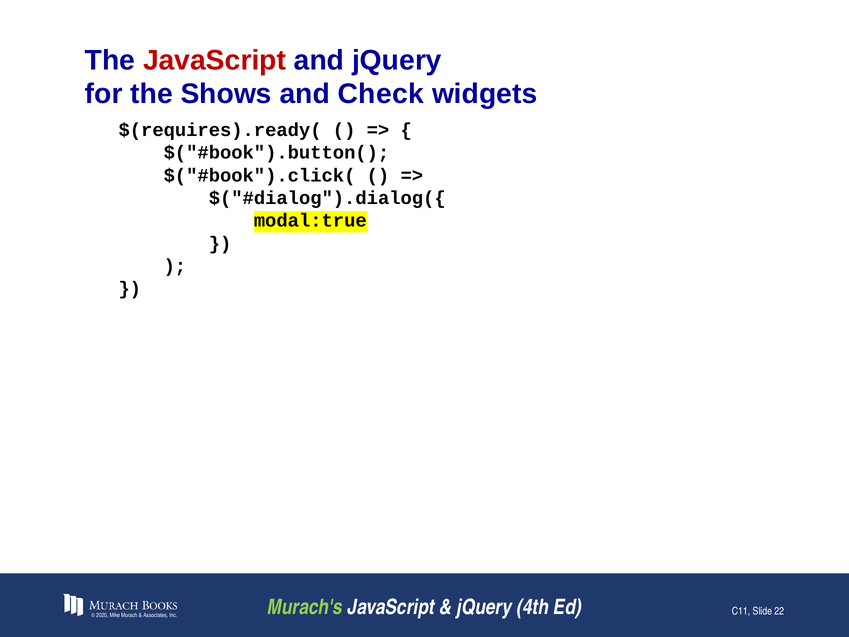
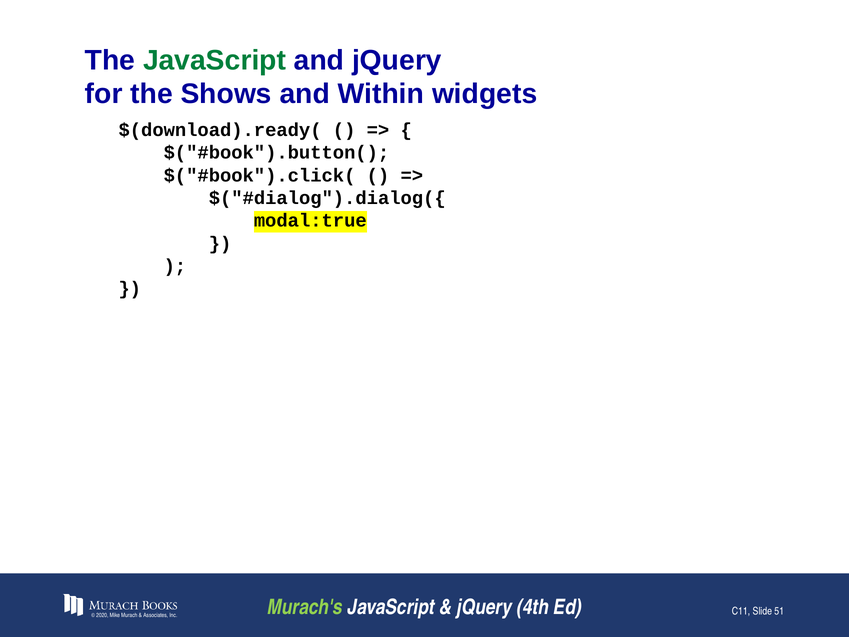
JavaScript at (215, 60) colour: red -> green
Check: Check -> Within
$(requires).ready(: $(requires).ready( -> $(download).ready(
22: 22 -> 51
